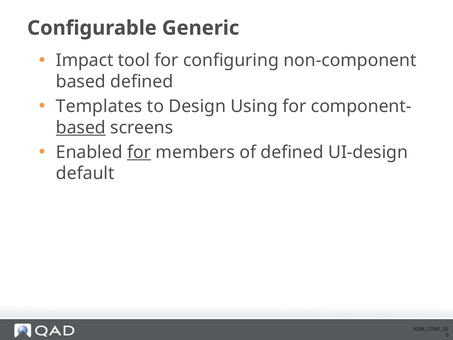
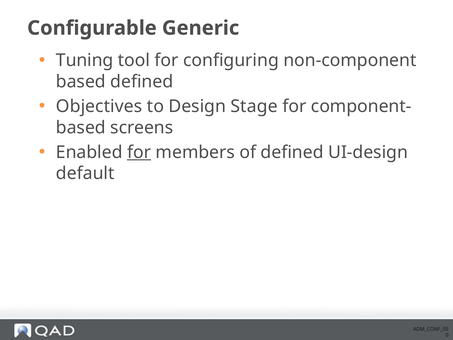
Impact: Impact -> Tuning
Templates: Templates -> Objectives
Using: Using -> Stage
based at (81, 127) underline: present -> none
